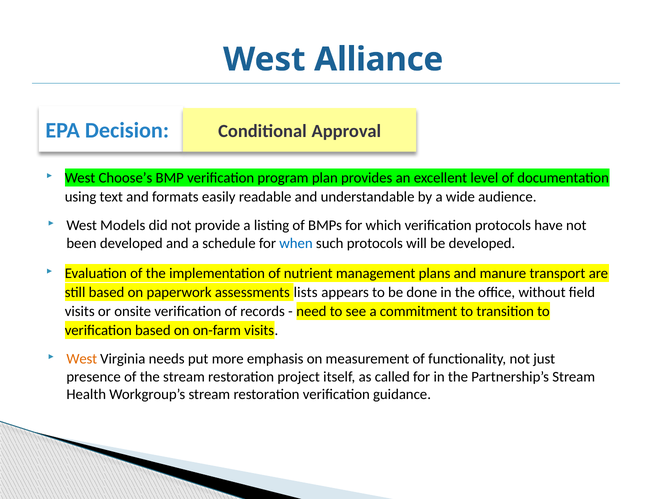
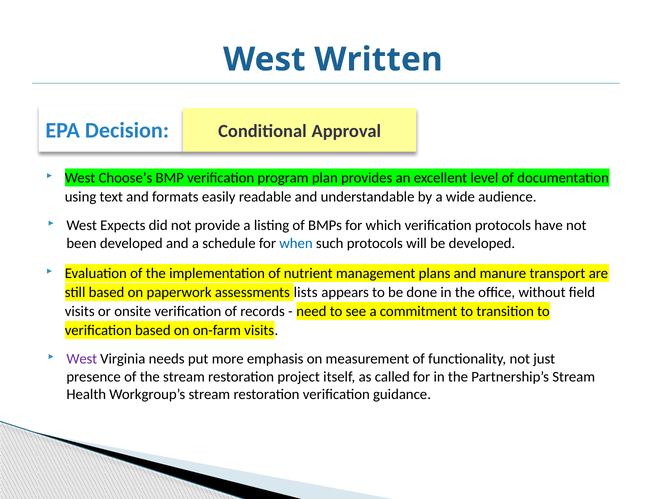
Alliance: Alliance -> Written
Models: Models -> Expects
West at (82, 359) colour: orange -> purple
